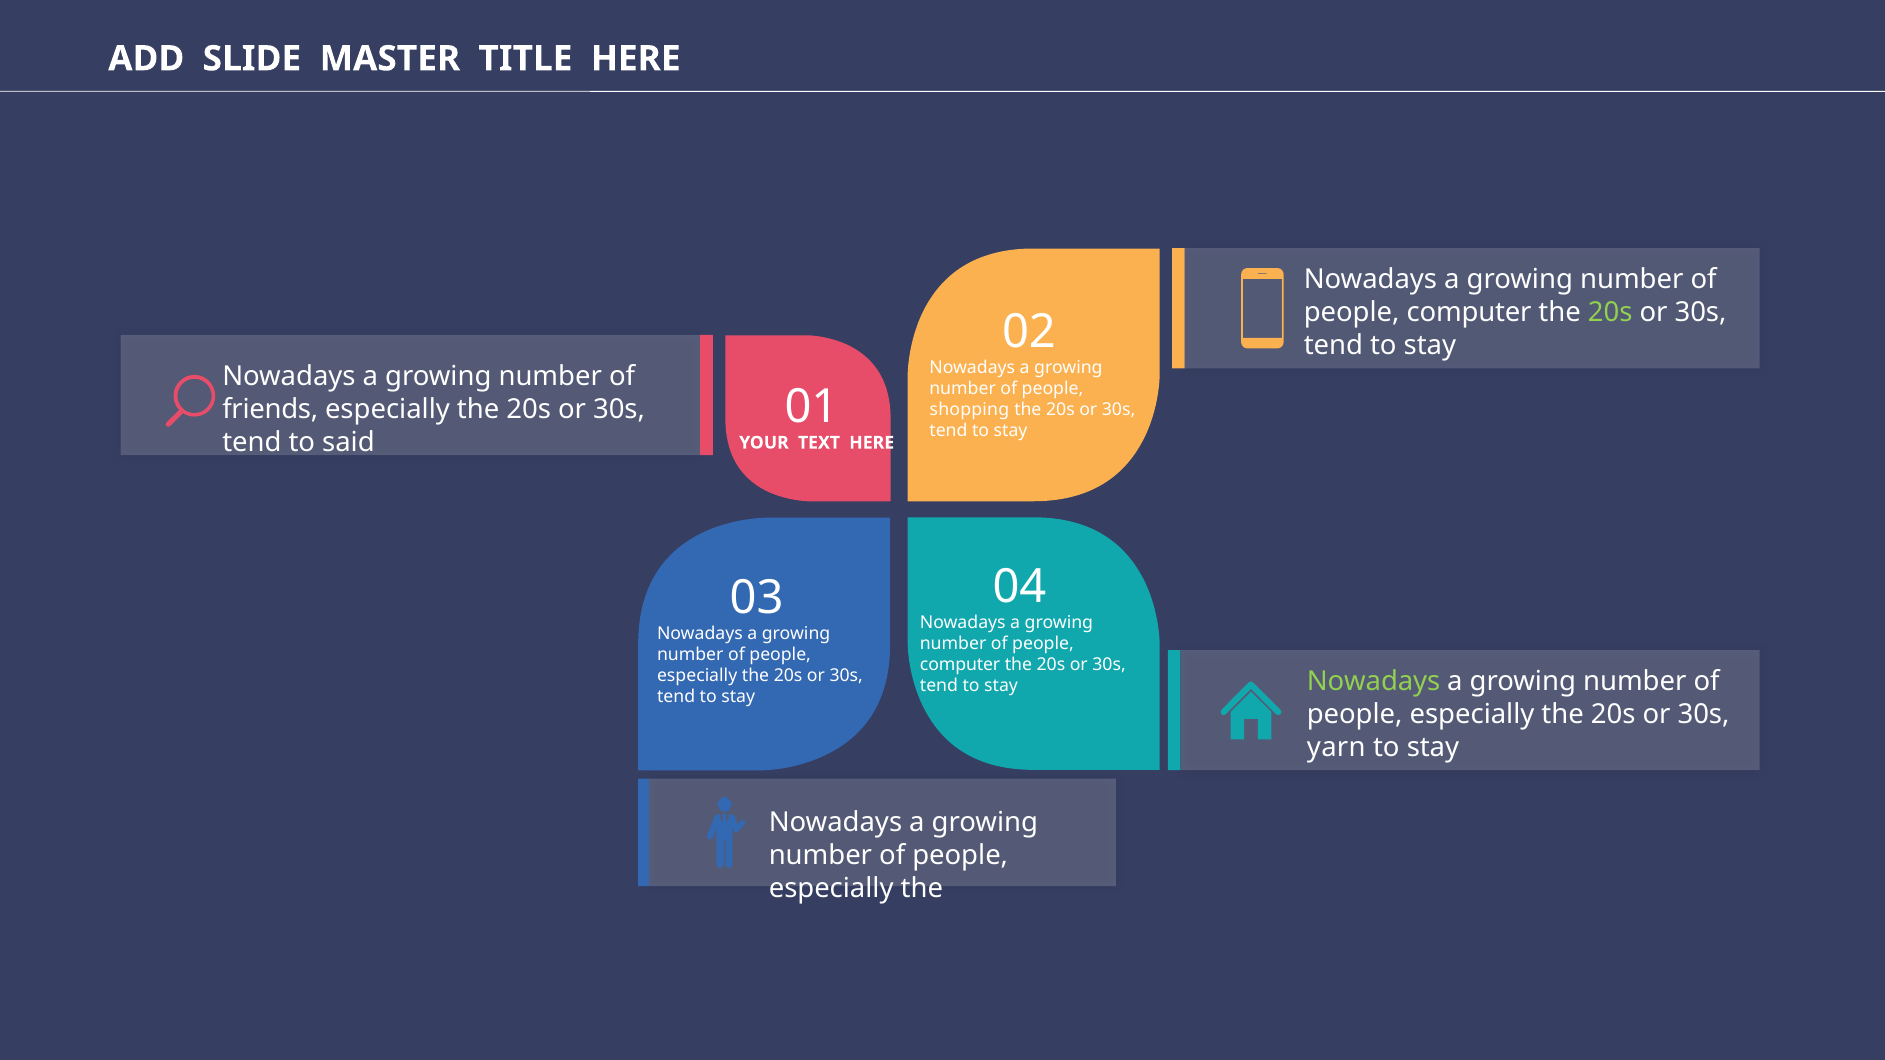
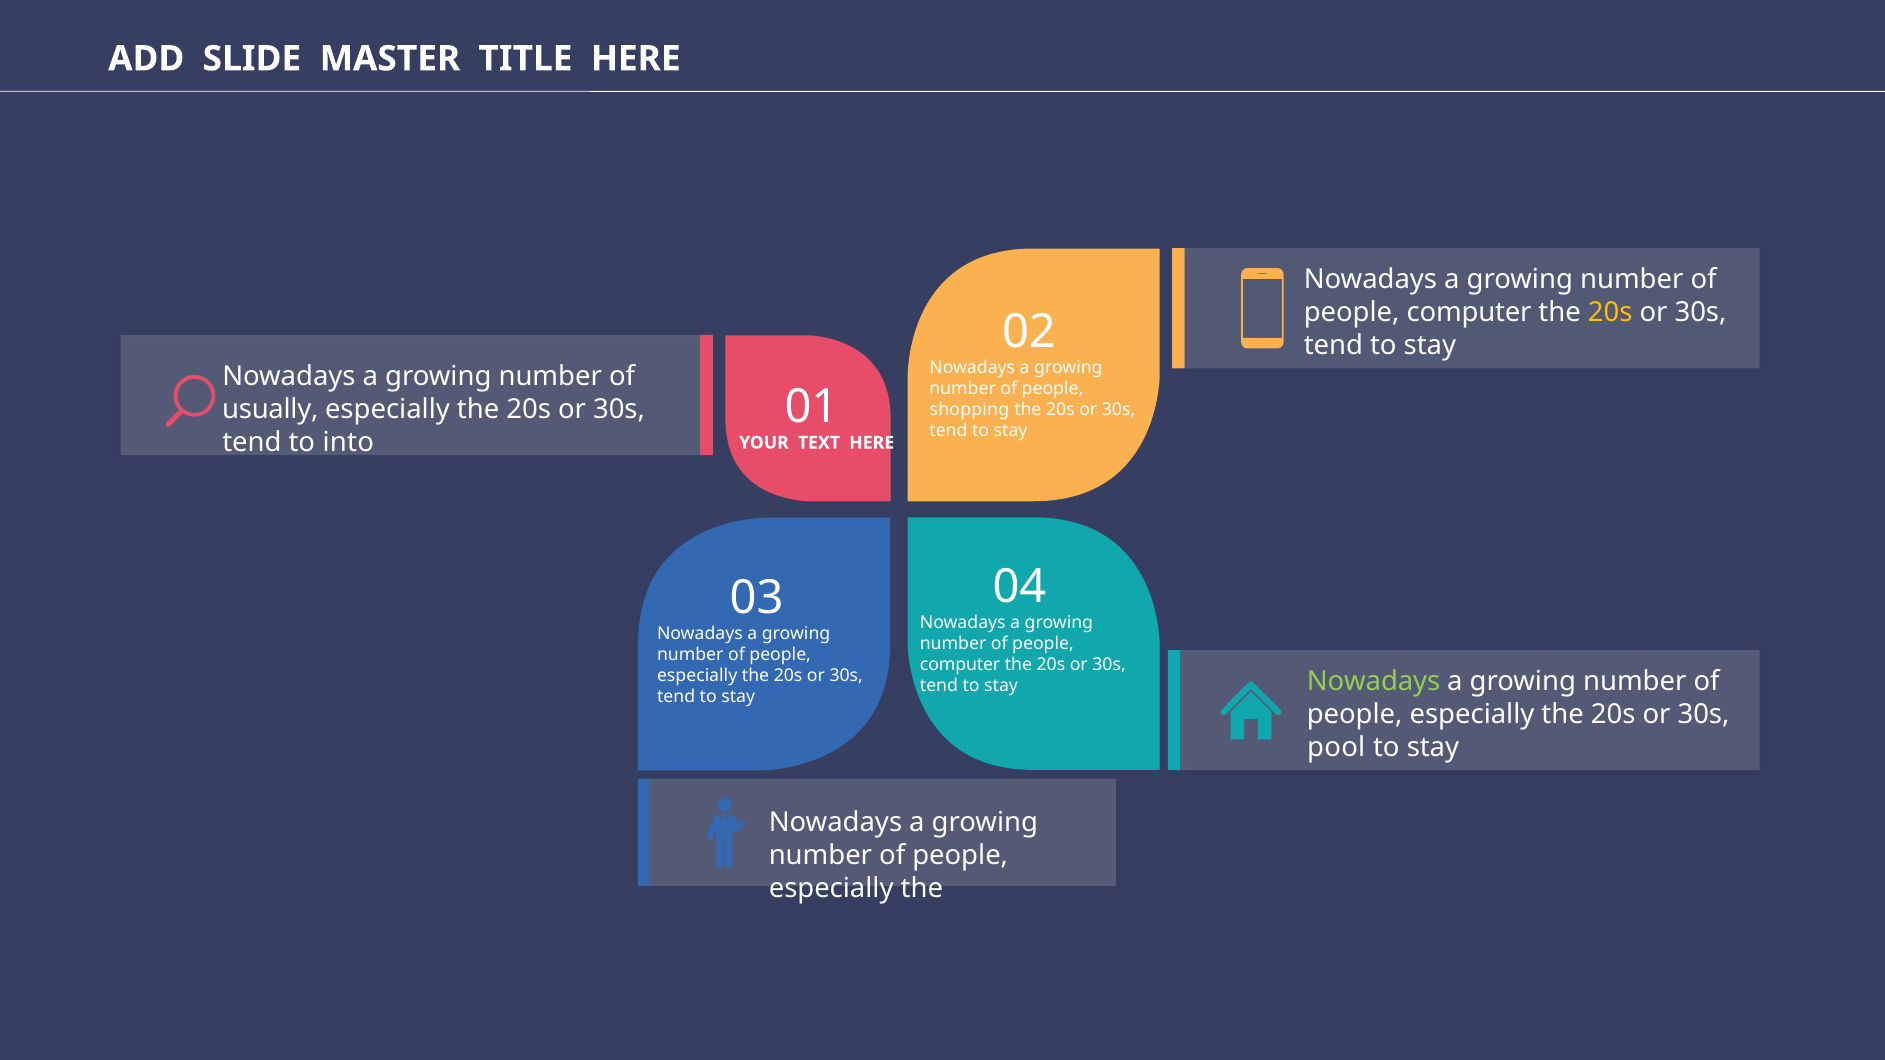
20s at (1610, 313) colour: light green -> yellow
friends: friends -> usually
said: said -> into
yarn: yarn -> pool
